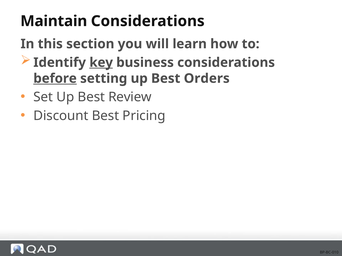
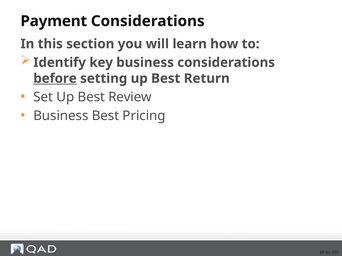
Maintain: Maintain -> Payment
key underline: present -> none
Orders: Orders -> Return
Discount at (61, 116): Discount -> Business
